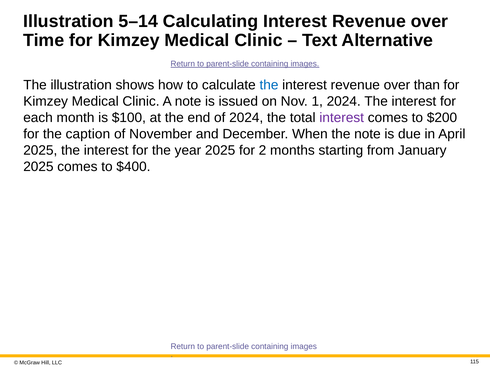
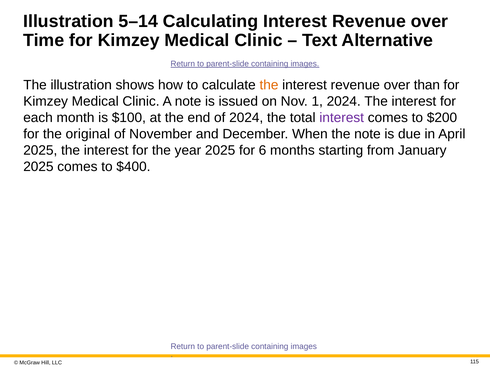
the at (269, 85) colour: blue -> orange
caption: caption -> original
2: 2 -> 6
